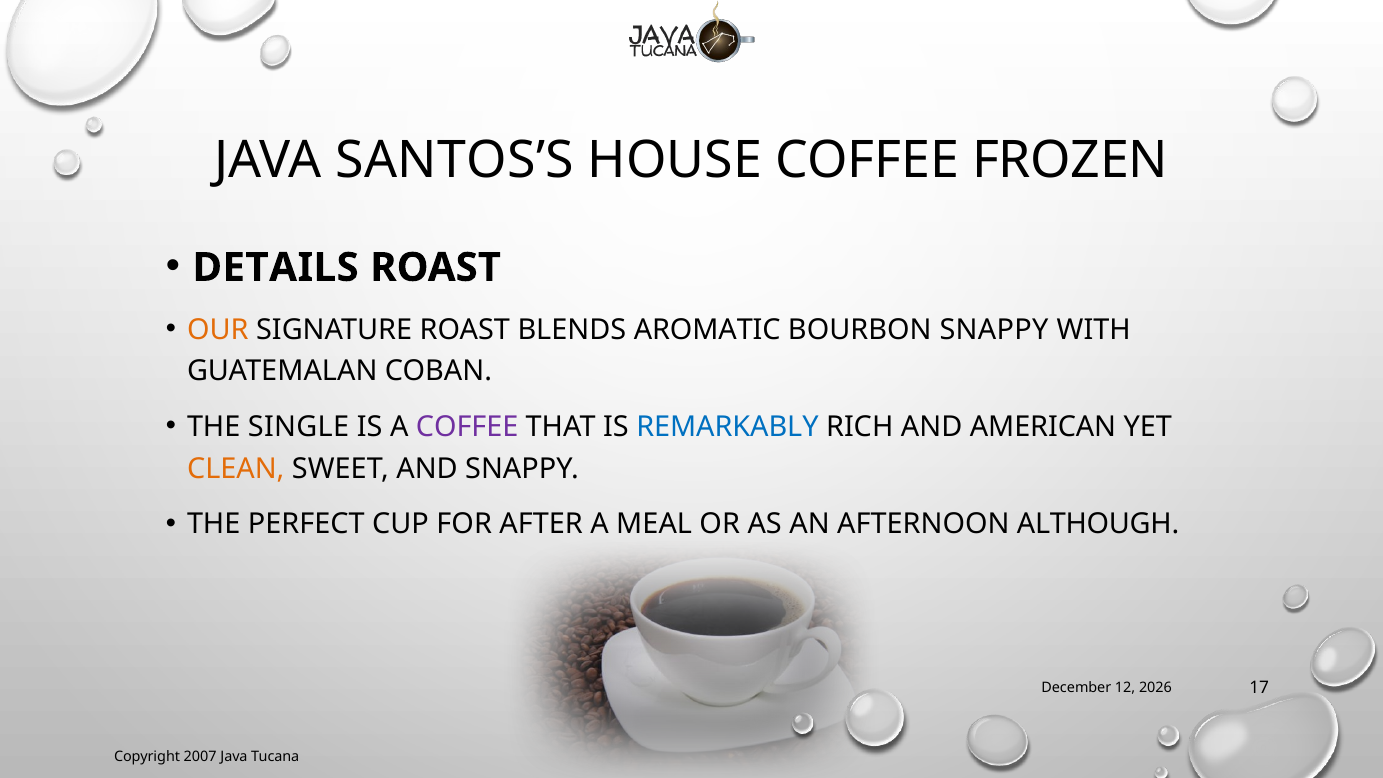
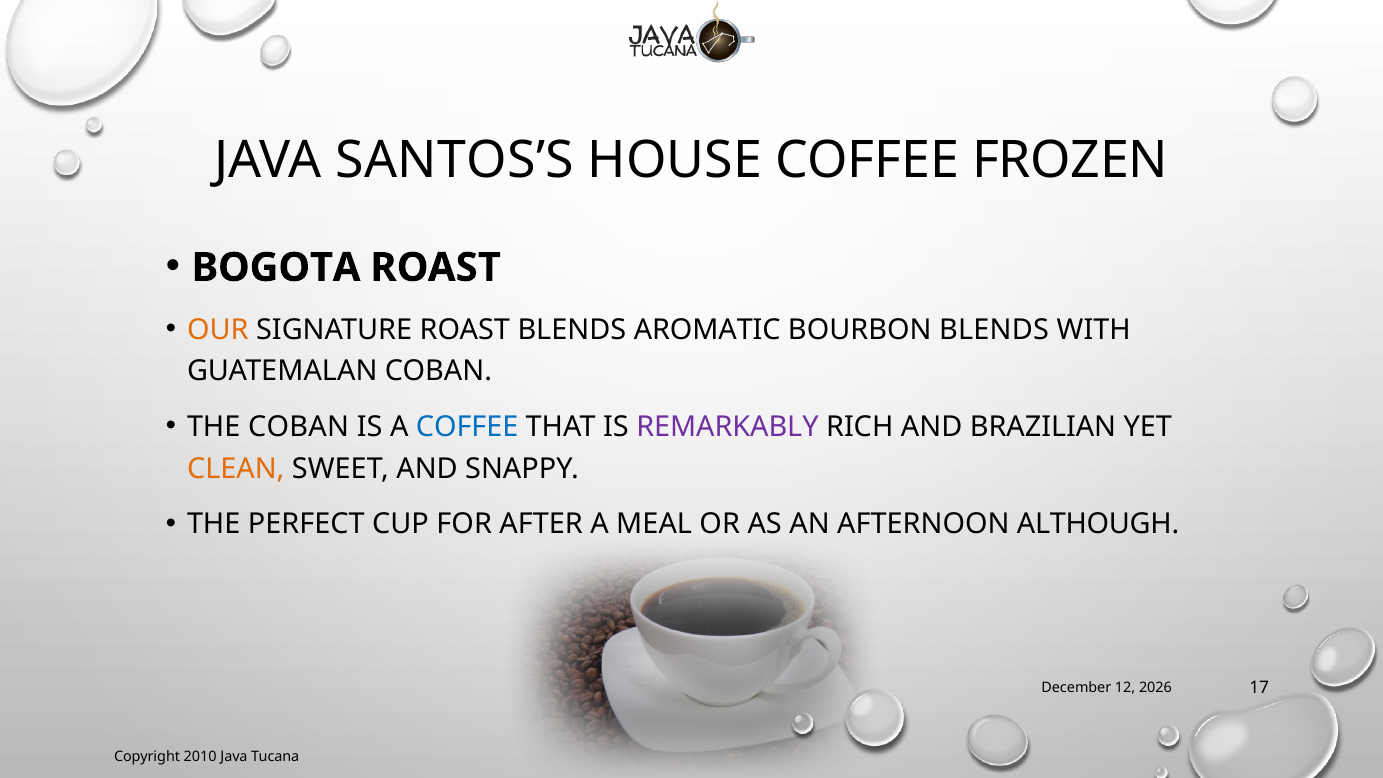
DETAILS: DETAILS -> BOGOTA
BOURBON SNAPPY: SNAPPY -> BLENDS
THE SINGLE: SINGLE -> COBAN
COFFEE at (467, 427) colour: purple -> blue
REMARKABLY colour: blue -> purple
AMERICAN: AMERICAN -> BRAZILIAN
2007: 2007 -> 2010
